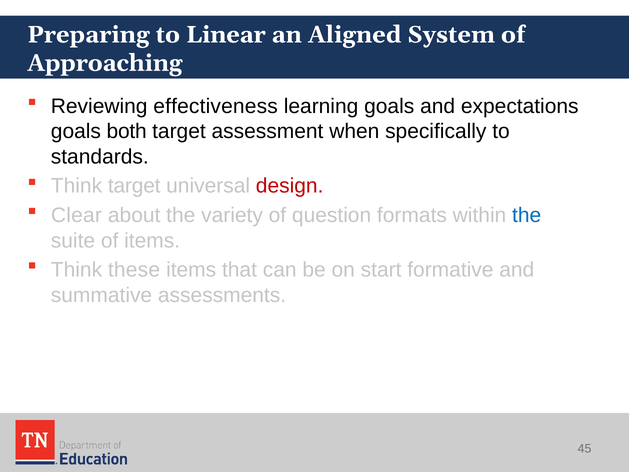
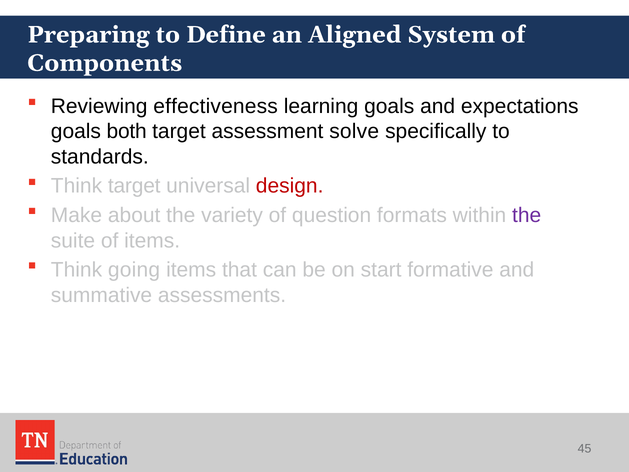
Linear: Linear -> Define
Approaching: Approaching -> Components
when: when -> solve
Clear: Clear -> Make
the at (527, 215) colour: blue -> purple
these: these -> going
